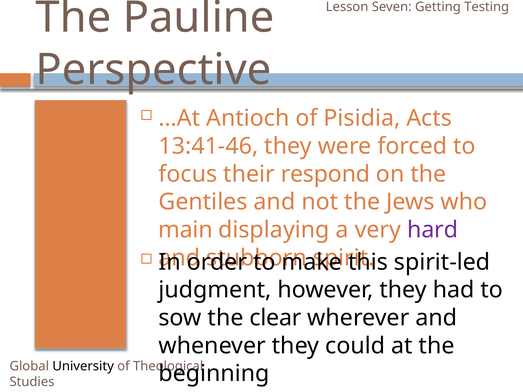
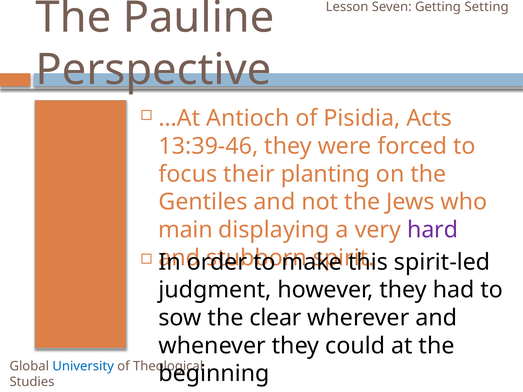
Testing: Testing -> Setting
13:41-46: 13:41-46 -> 13:39-46
respond: respond -> planting
University colour: black -> blue
